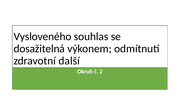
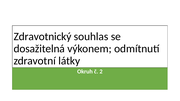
Vysloveného: Vysloveného -> Zdravotnický
další: další -> látky
